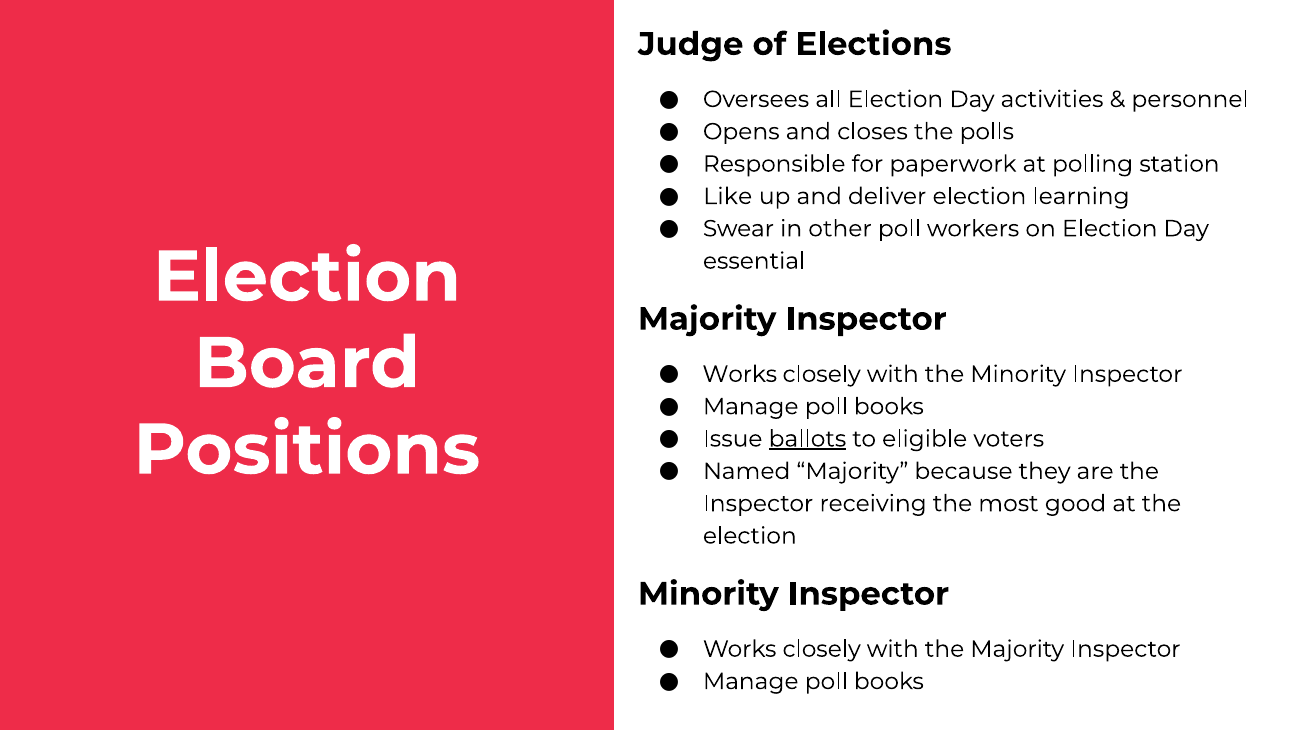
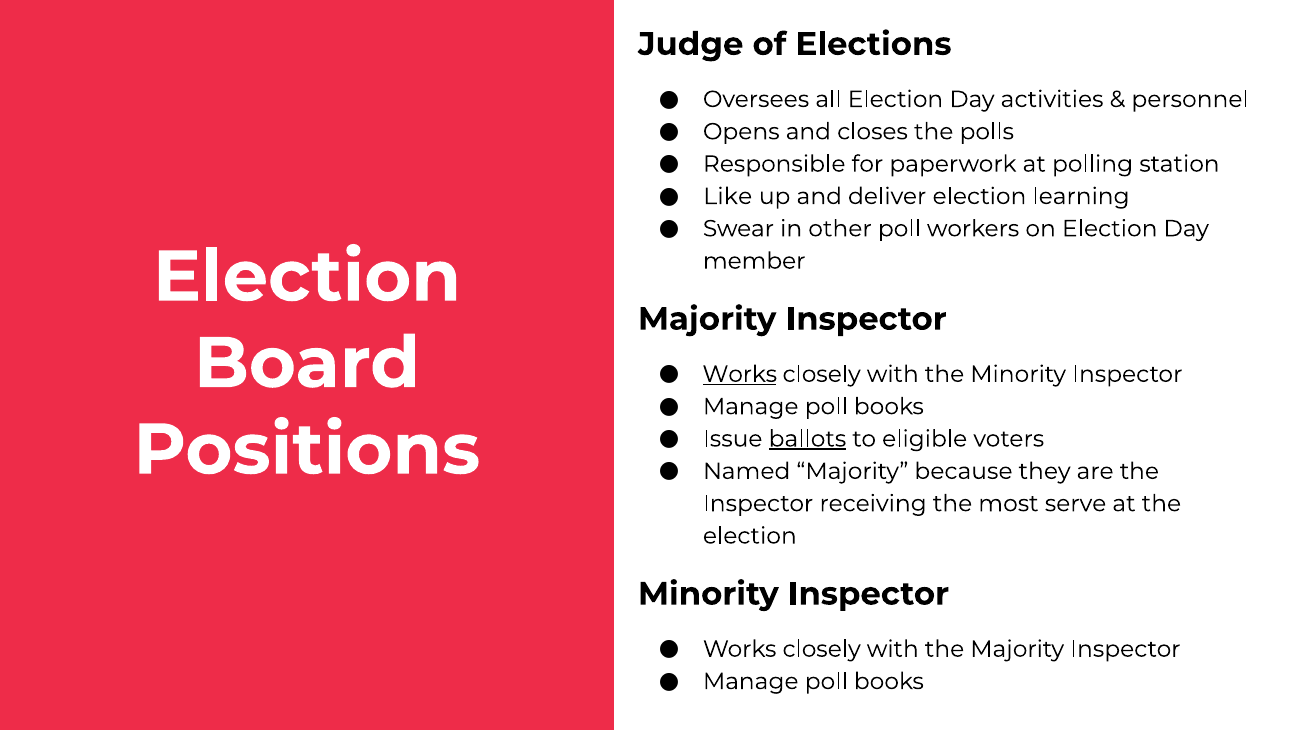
essential: essential -> member
Works at (740, 374) underline: none -> present
good: good -> serve
